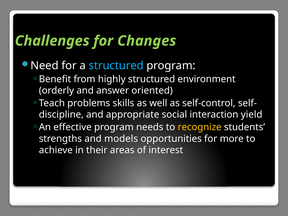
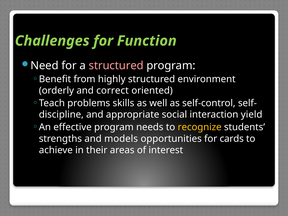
Changes: Changes -> Function
structured at (116, 66) colour: light blue -> pink
answer: answer -> correct
more: more -> cards
